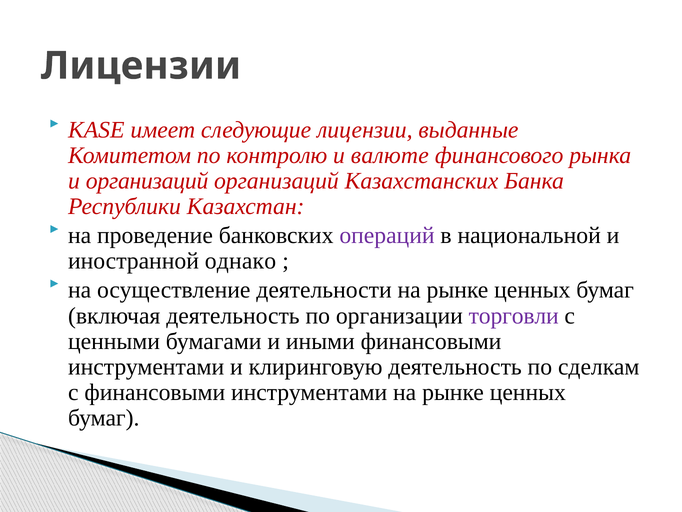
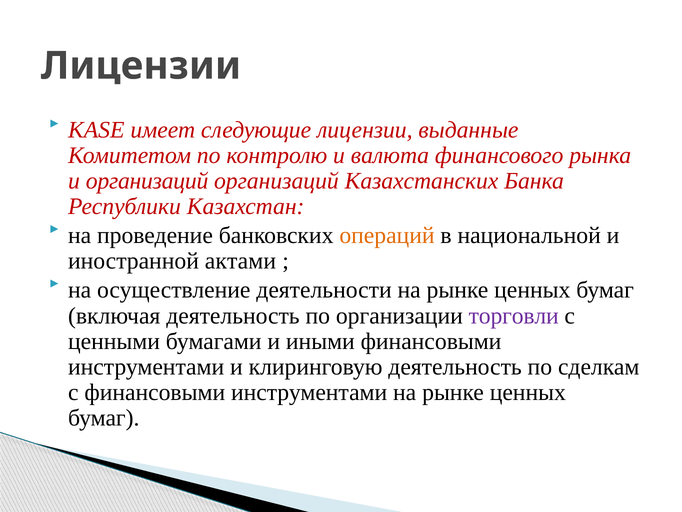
валюте: валюте -> валюта
операций colour: purple -> orange
однако: однако -> актами
